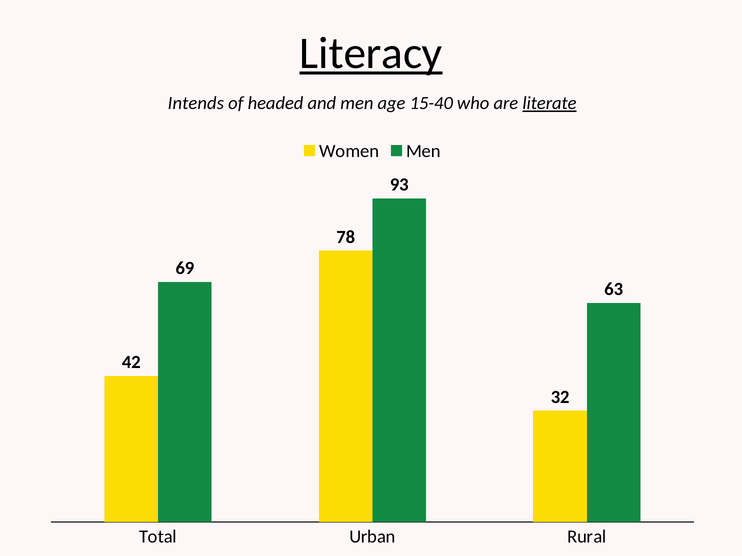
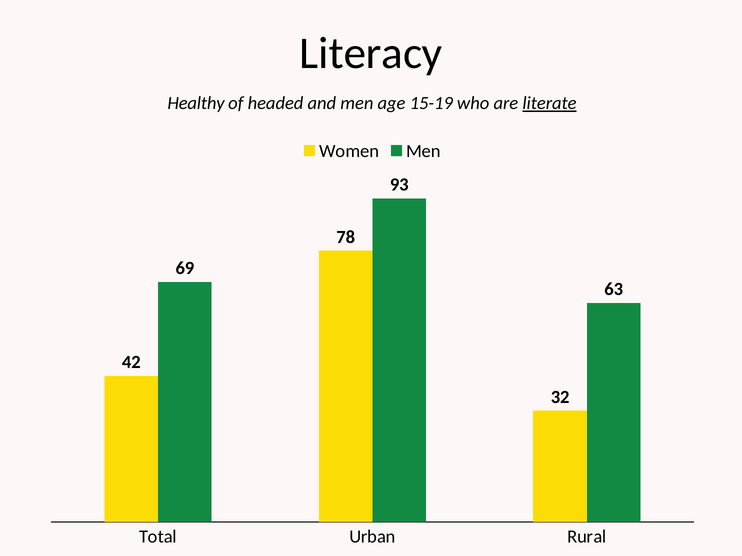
Literacy underline: present -> none
Intends: Intends -> Healthy
15-40: 15-40 -> 15-19
